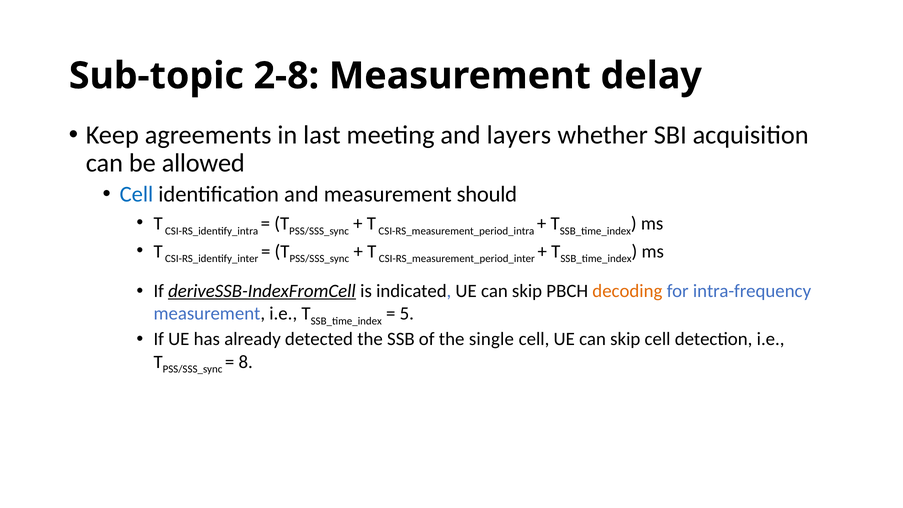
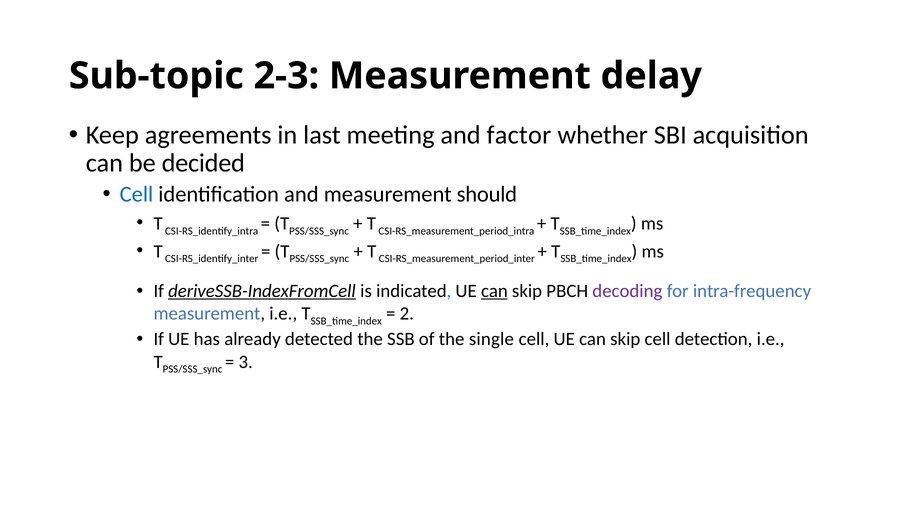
2-8: 2-8 -> 2-3
layers: layers -> factor
allowed: allowed -> decided
can at (494, 291) underline: none -> present
decoding colour: orange -> purple
5: 5 -> 2
8: 8 -> 3
